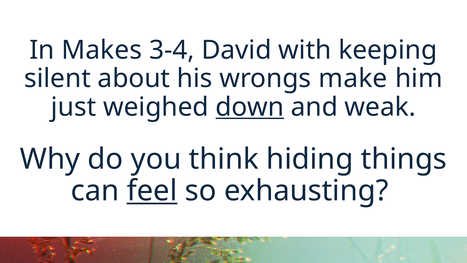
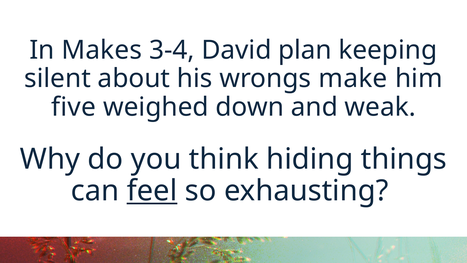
with: with -> plan
just: just -> five
down underline: present -> none
